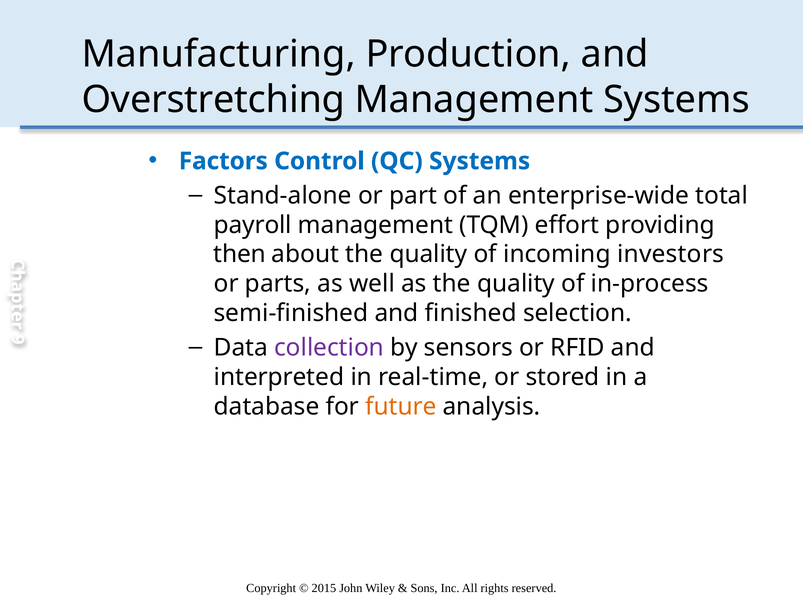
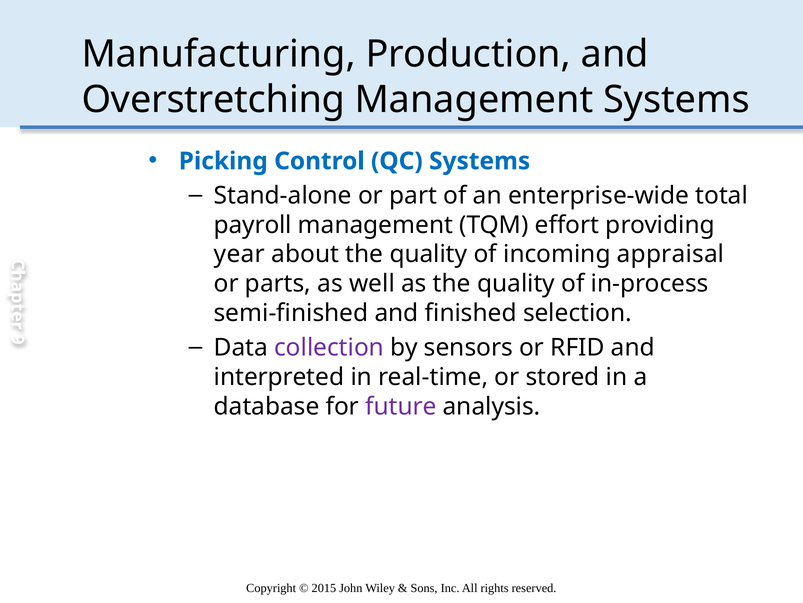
Factors: Factors -> Picking
then: then -> year
investors: investors -> appraisal
future colour: orange -> purple
